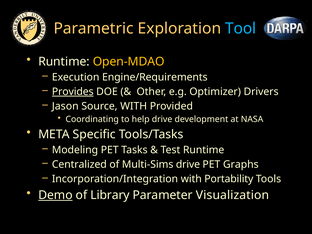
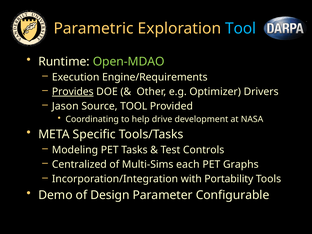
Open-MDAO colour: yellow -> light green
Source WITH: WITH -> TOOL
Test Runtime: Runtime -> Controls
Multi-Sims drive: drive -> each
Demo underline: present -> none
Library: Library -> Design
Visualization: Visualization -> Configurable
